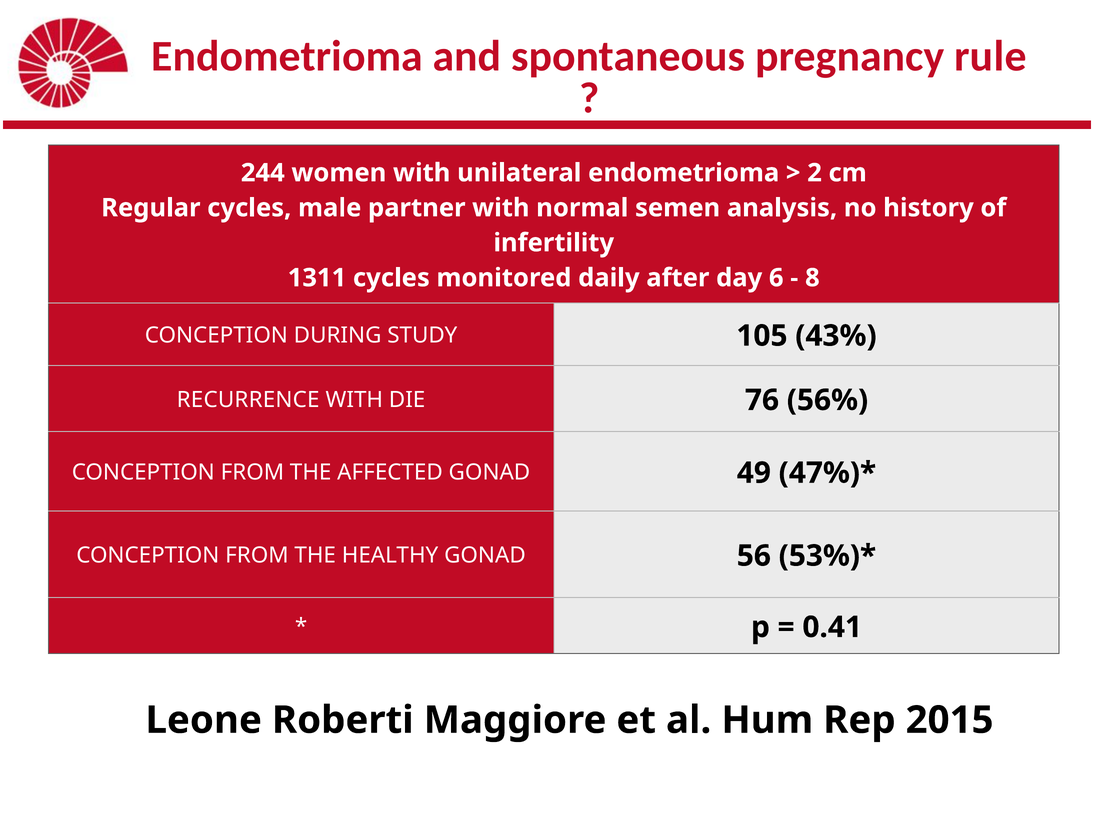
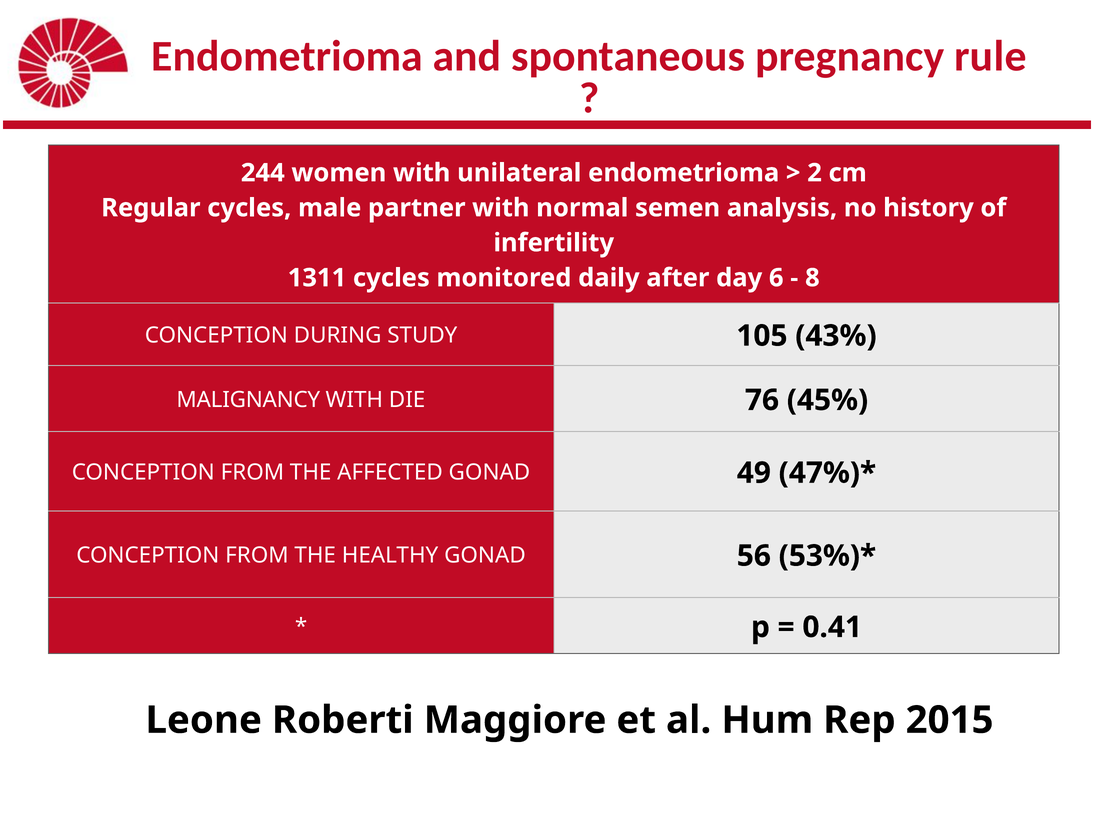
RECURRENCE: RECURRENCE -> MALIGNANCY
56%: 56% -> 45%
